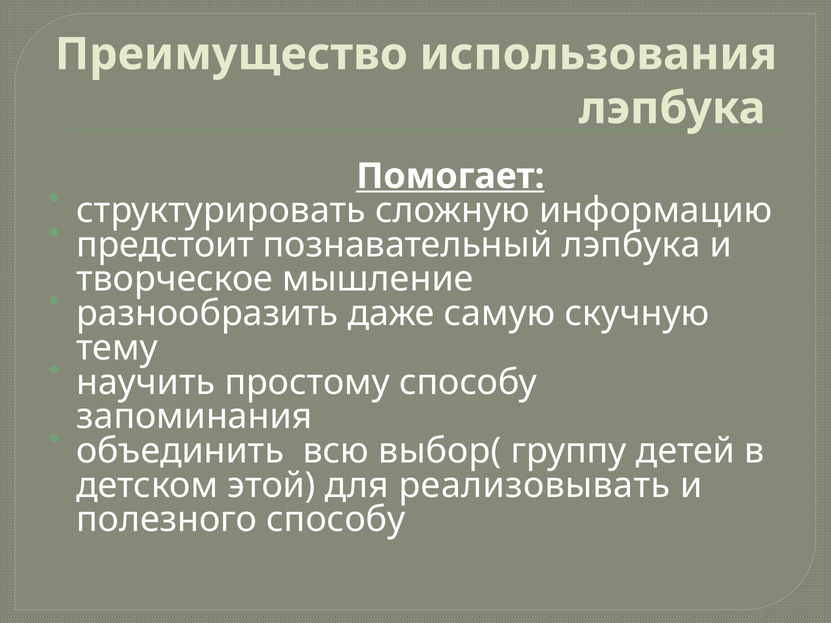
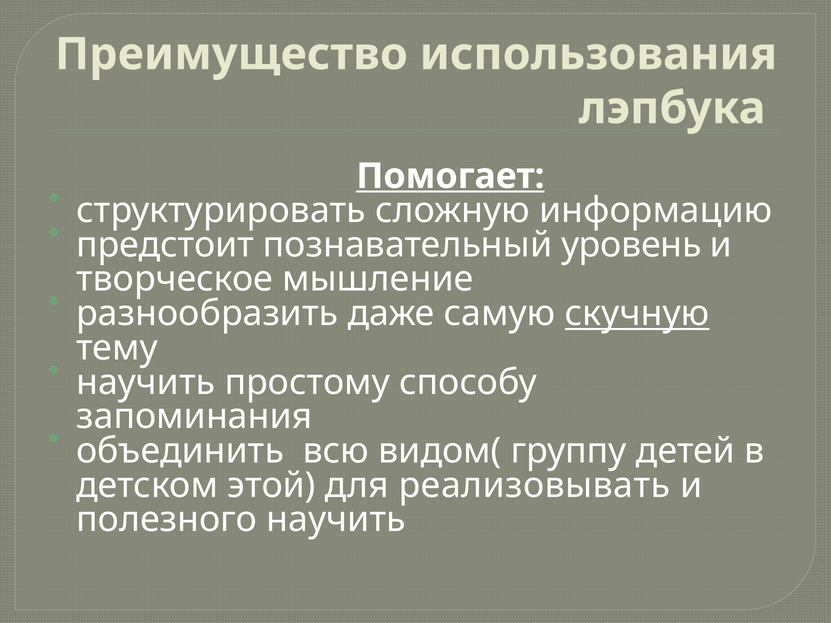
познавательный лэпбука: лэпбука -> уровень
скучную underline: none -> present
выбор(: выбор( -> видом(
полезного способу: способу -> научить
